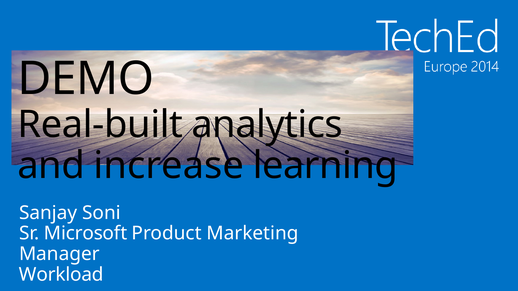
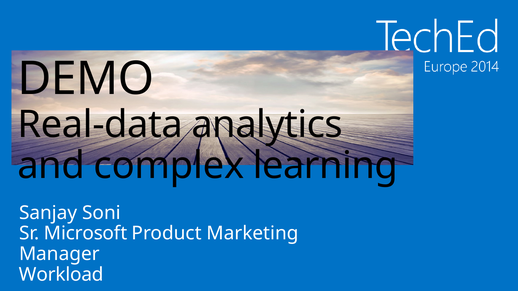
Real-built: Real-built -> Real-data
increase: increase -> complex
